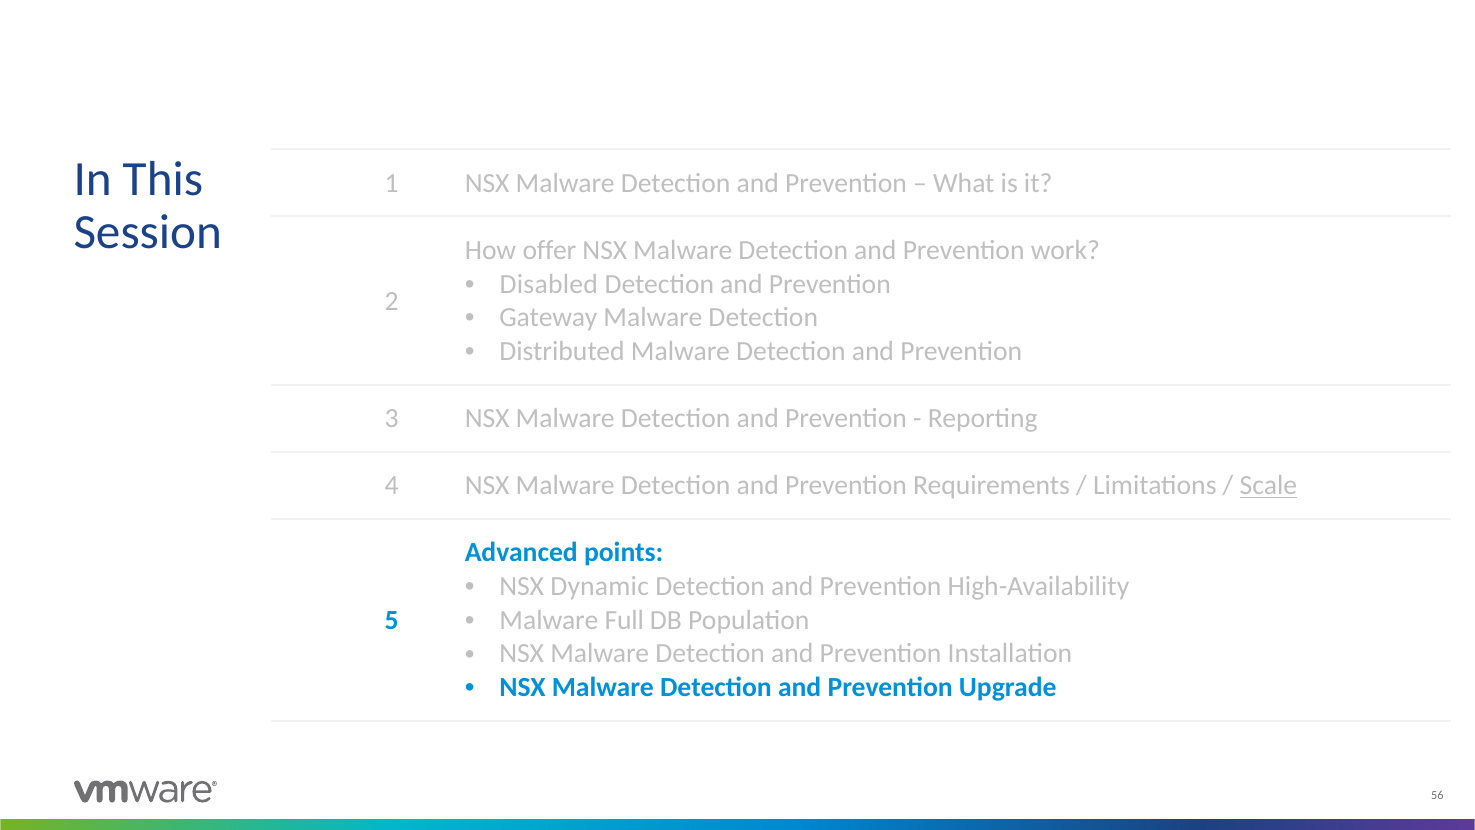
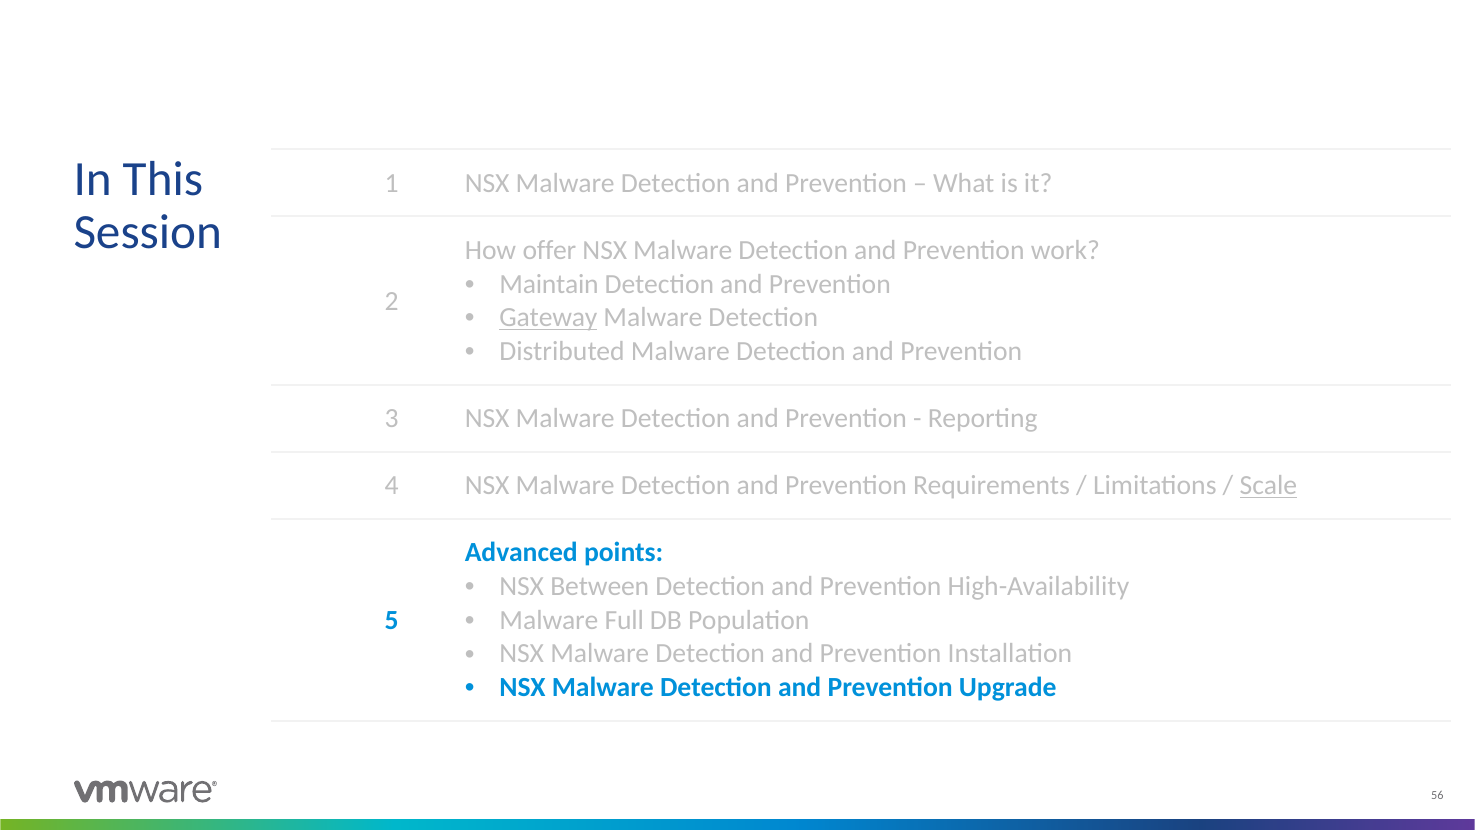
Disabled: Disabled -> Maintain
Gateway underline: none -> present
Dynamic: Dynamic -> Between
